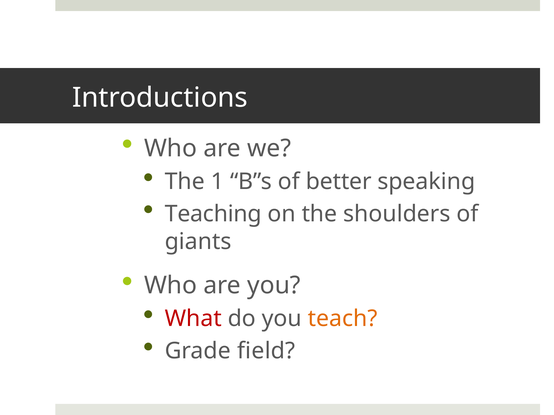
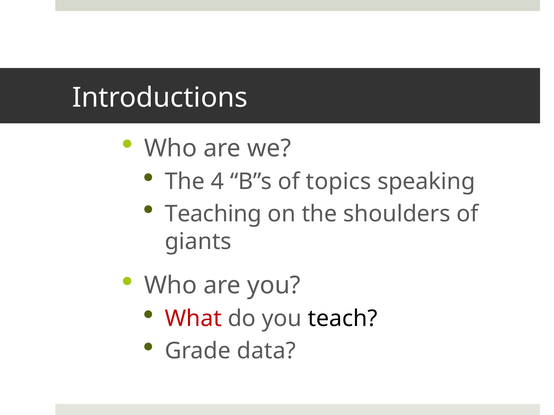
1: 1 -> 4
better: better -> topics
teach colour: orange -> black
field: field -> data
